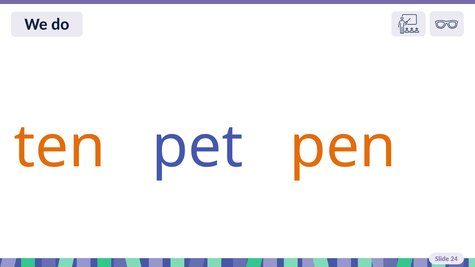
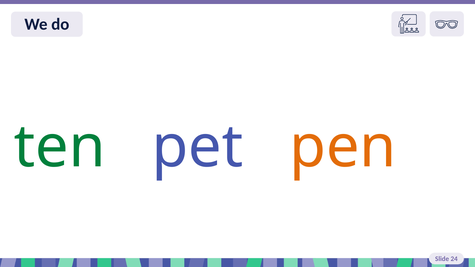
ten colour: orange -> green
